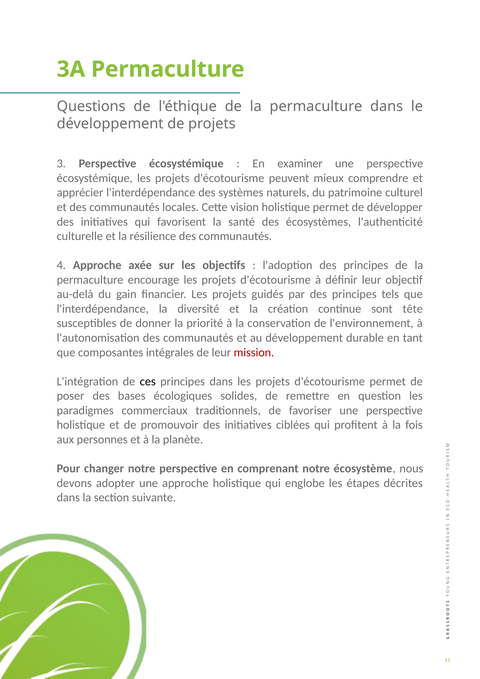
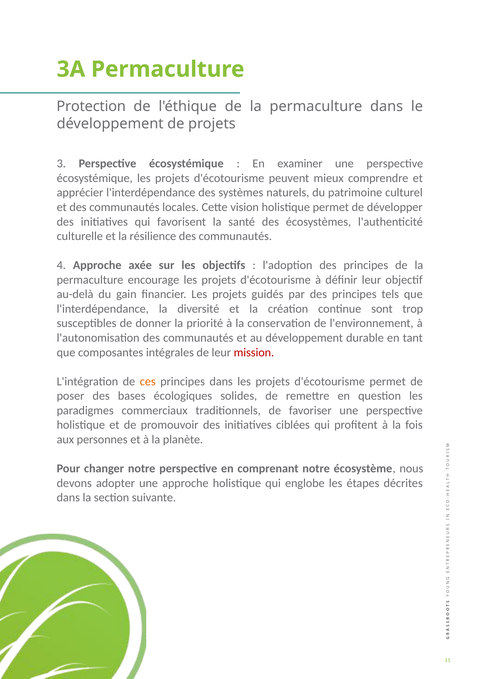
Questions: Questions -> Protection
tête: tête -> trop
ces colour: black -> orange
